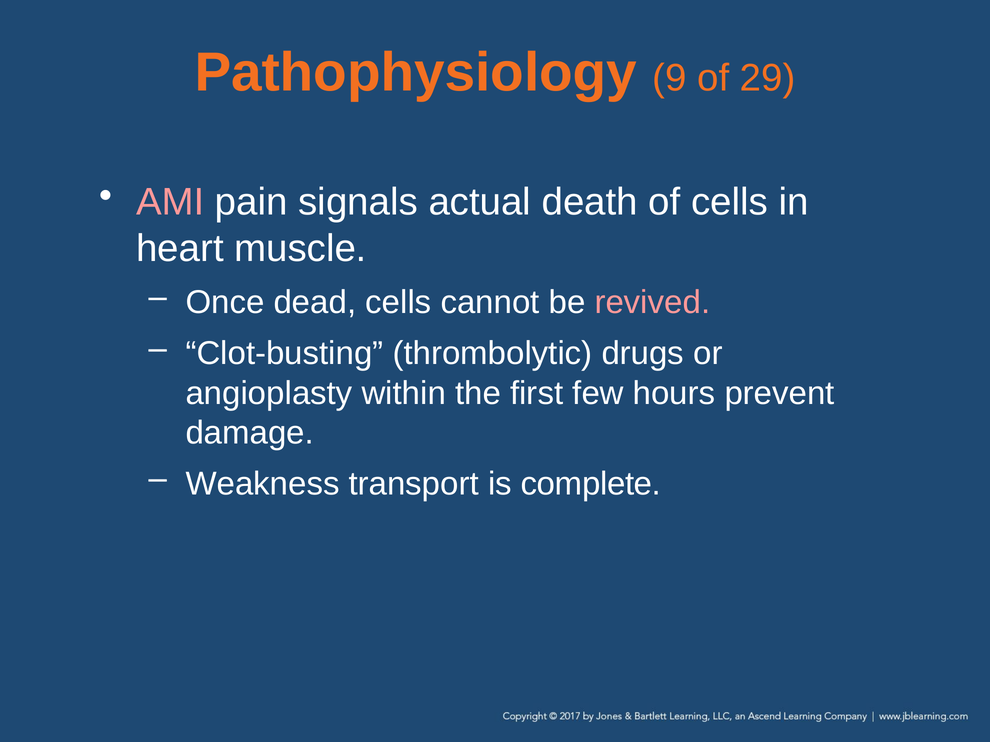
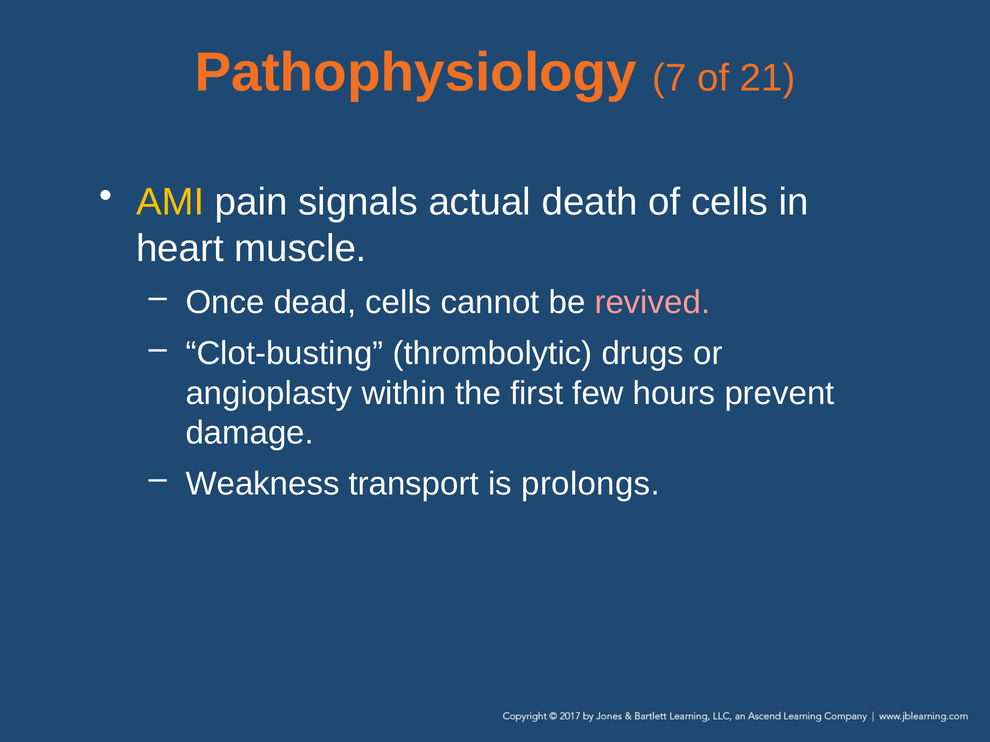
9: 9 -> 7
29: 29 -> 21
AMI colour: pink -> yellow
complete: complete -> prolongs
